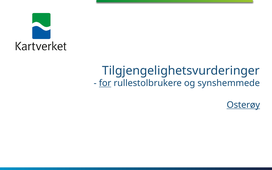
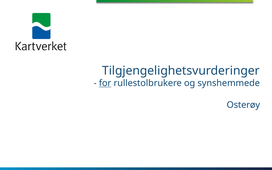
Osterøy underline: present -> none
